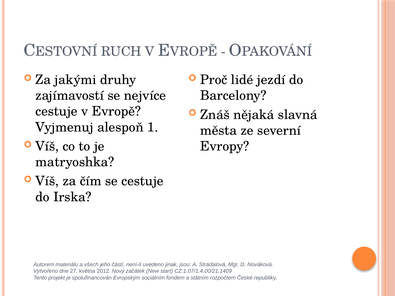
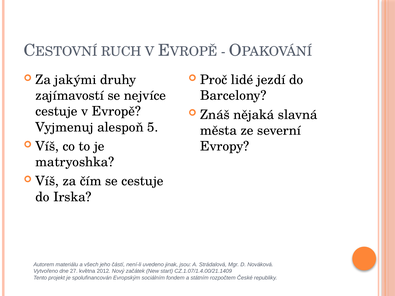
1: 1 -> 5
